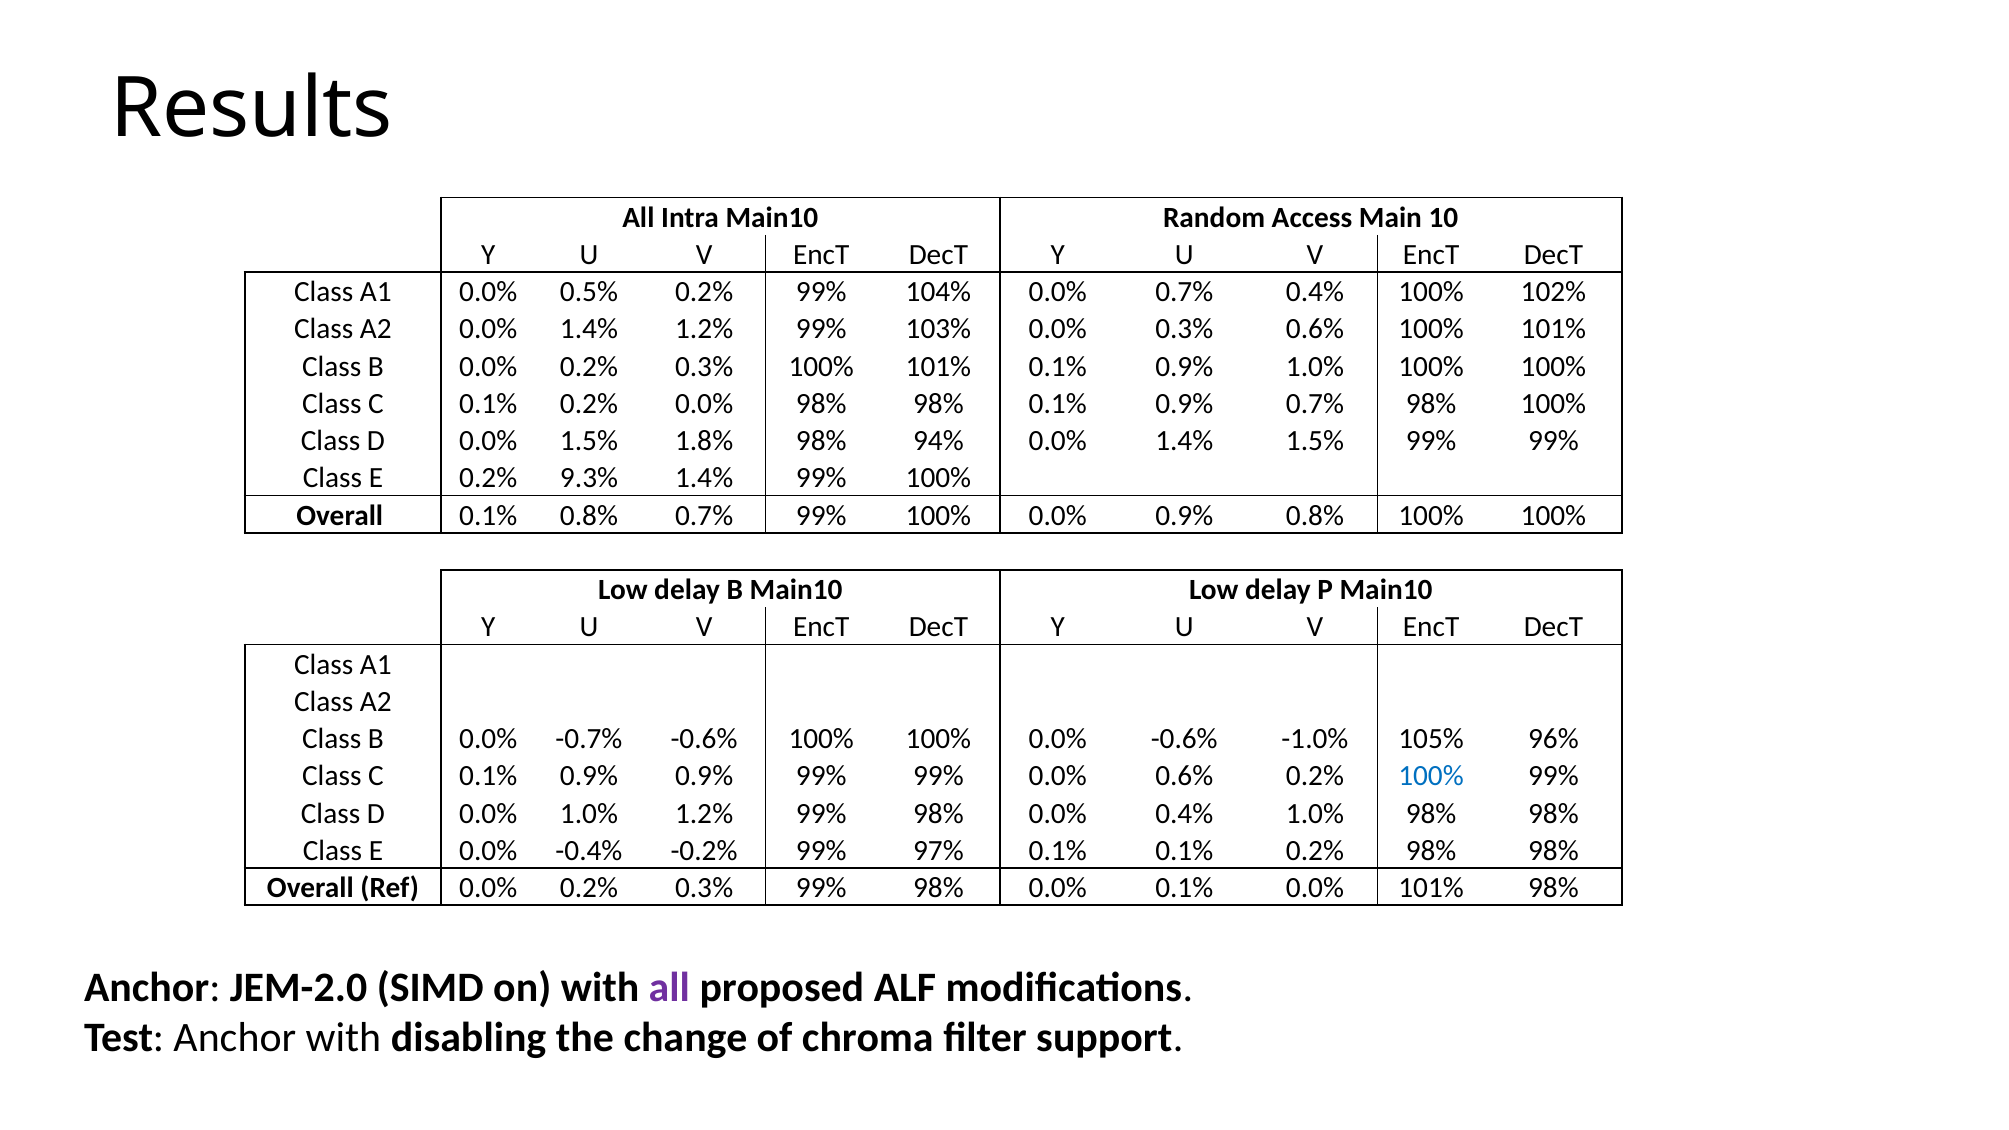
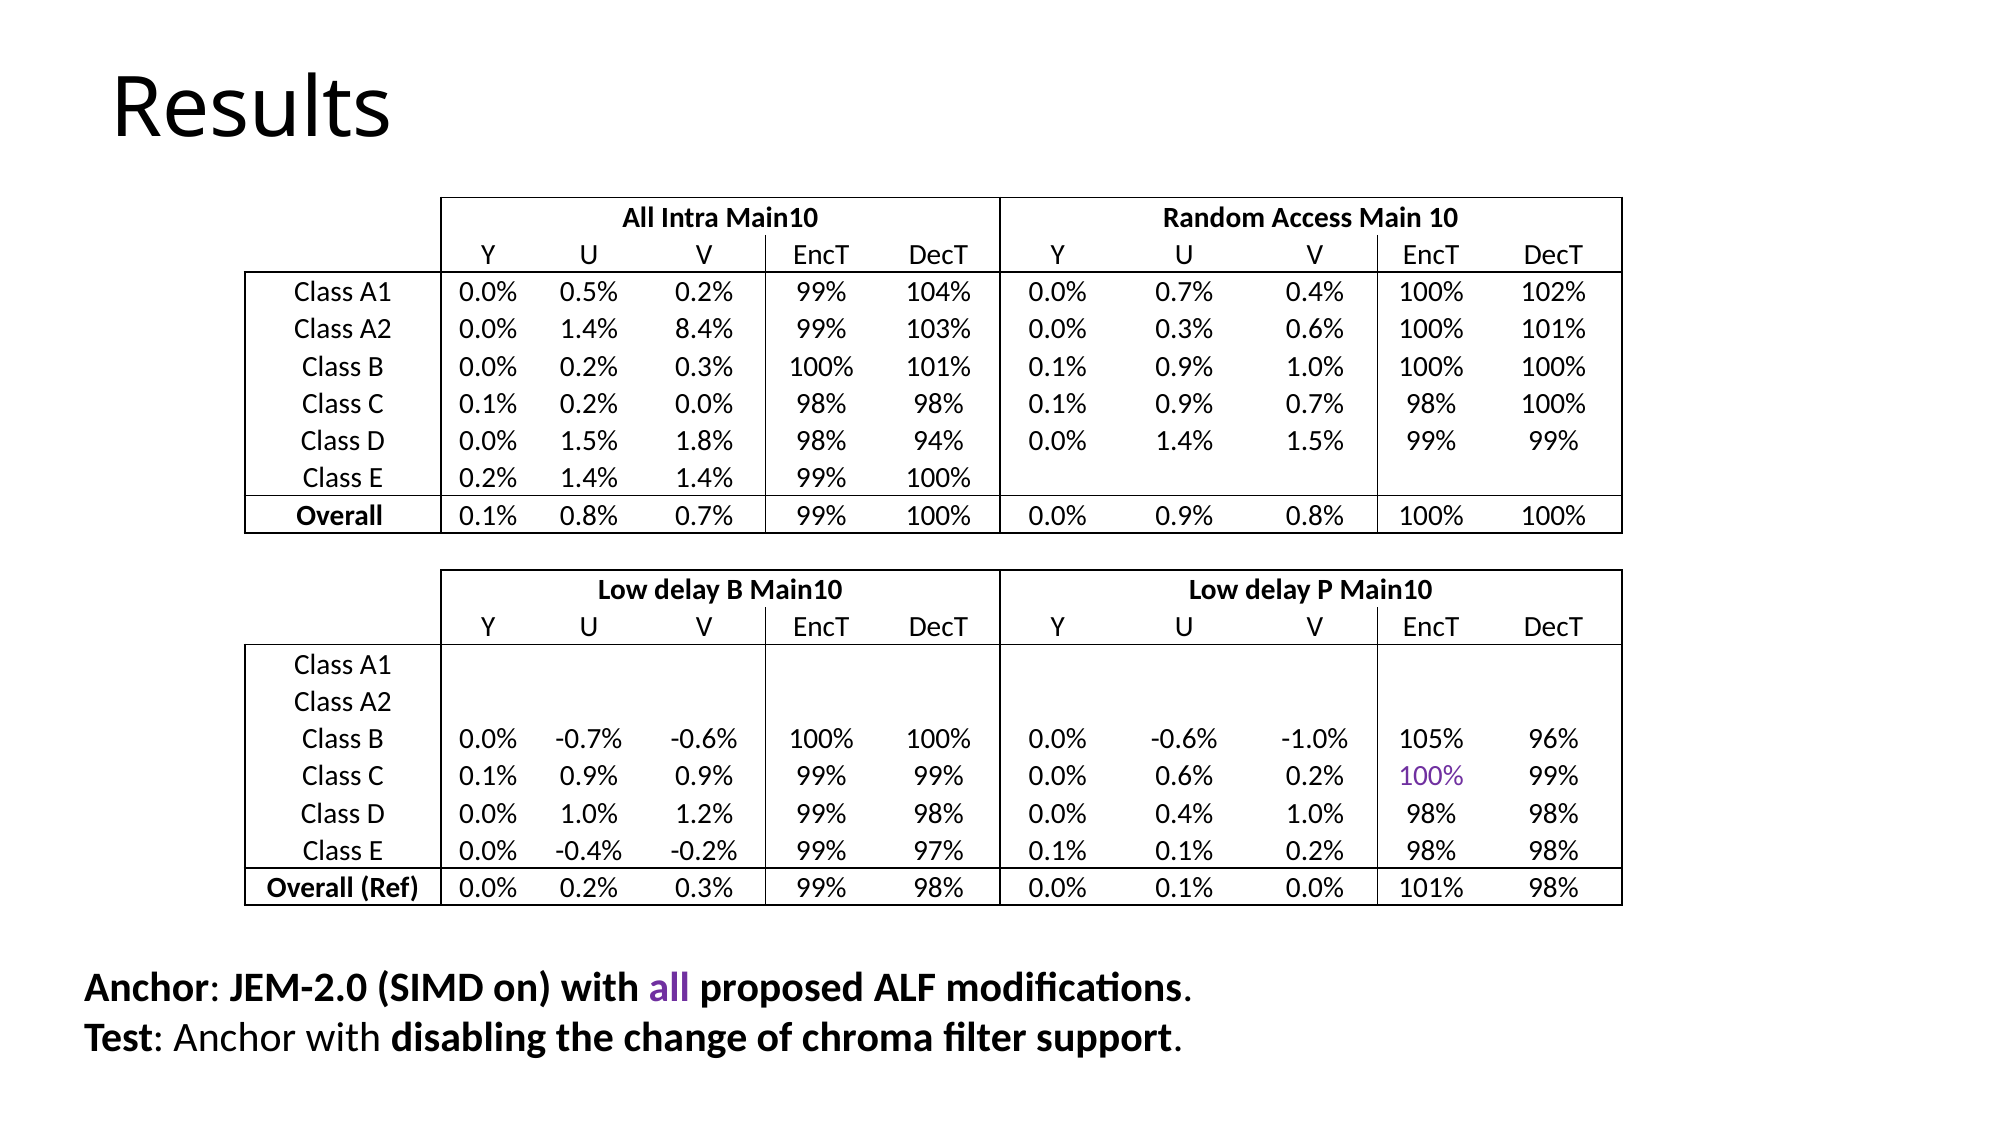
1.4% 1.2%: 1.2% -> 8.4%
0.2% 9.3%: 9.3% -> 1.4%
100% at (1431, 776) colour: blue -> purple
